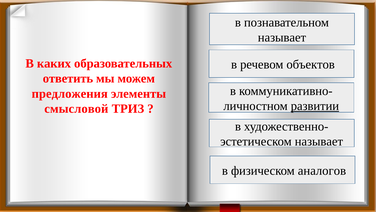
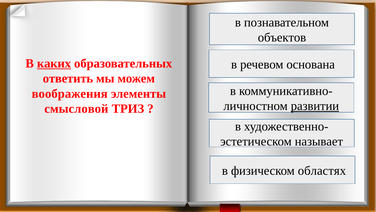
называет at (282, 37): называет -> объектов
каких underline: none -> present
объектов: объектов -> основана
предложения: предложения -> воображения
аналогов: аналогов -> областях
